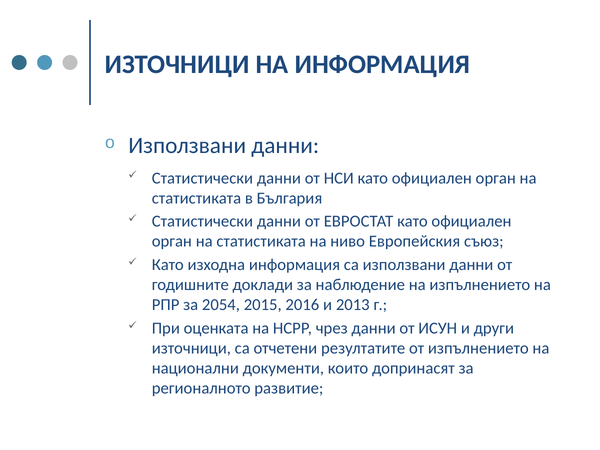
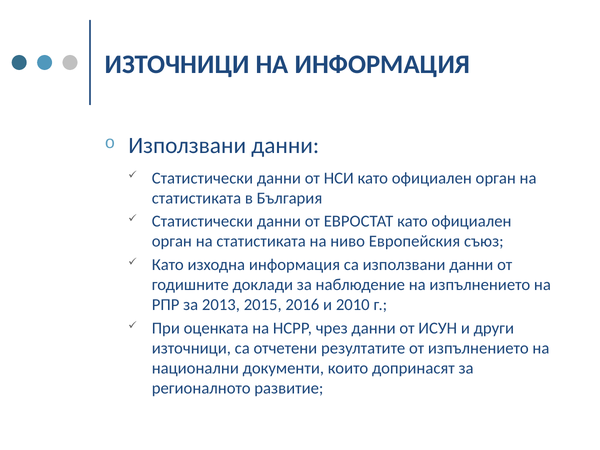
2054: 2054 -> 2013
2013: 2013 -> 2010
